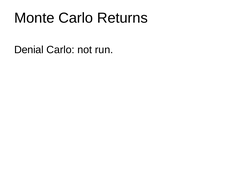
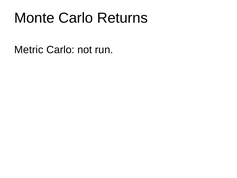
Denial: Denial -> Metric
